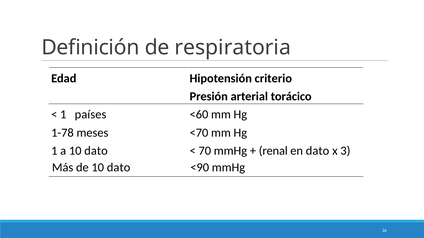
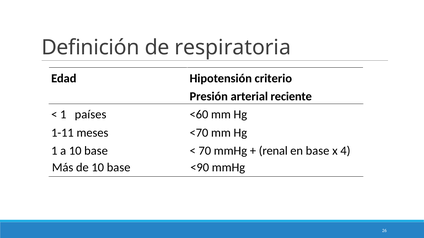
torácico: torácico -> reciente
1-78: 1-78 -> 1-11
a 10 dato: dato -> base
en dato: dato -> base
3: 3 -> 4
de 10 dato: dato -> base
